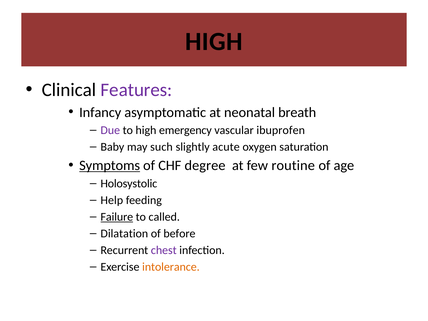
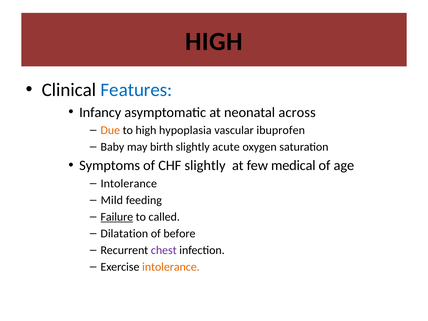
Features colour: purple -> blue
breath: breath -> across
Due colour: purple -> orange
emergency: emergency -> hypoplasia
such: such -> birth
Symptoms underline: present -> none
CHF degree: degree -> slightly
routine: routine -> medical
Holosystolic at (129, 184): Holosystolic -> Intolerance
Help: Help -> Mild
